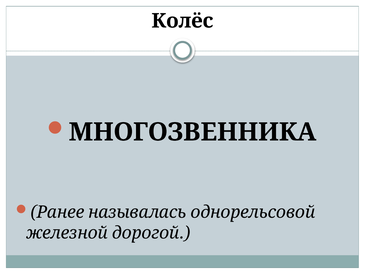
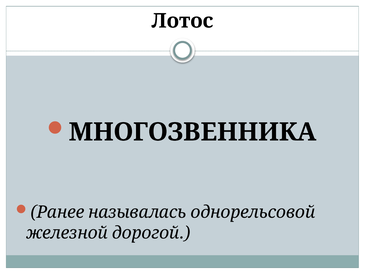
Колёс: Колёс -> Лотос
